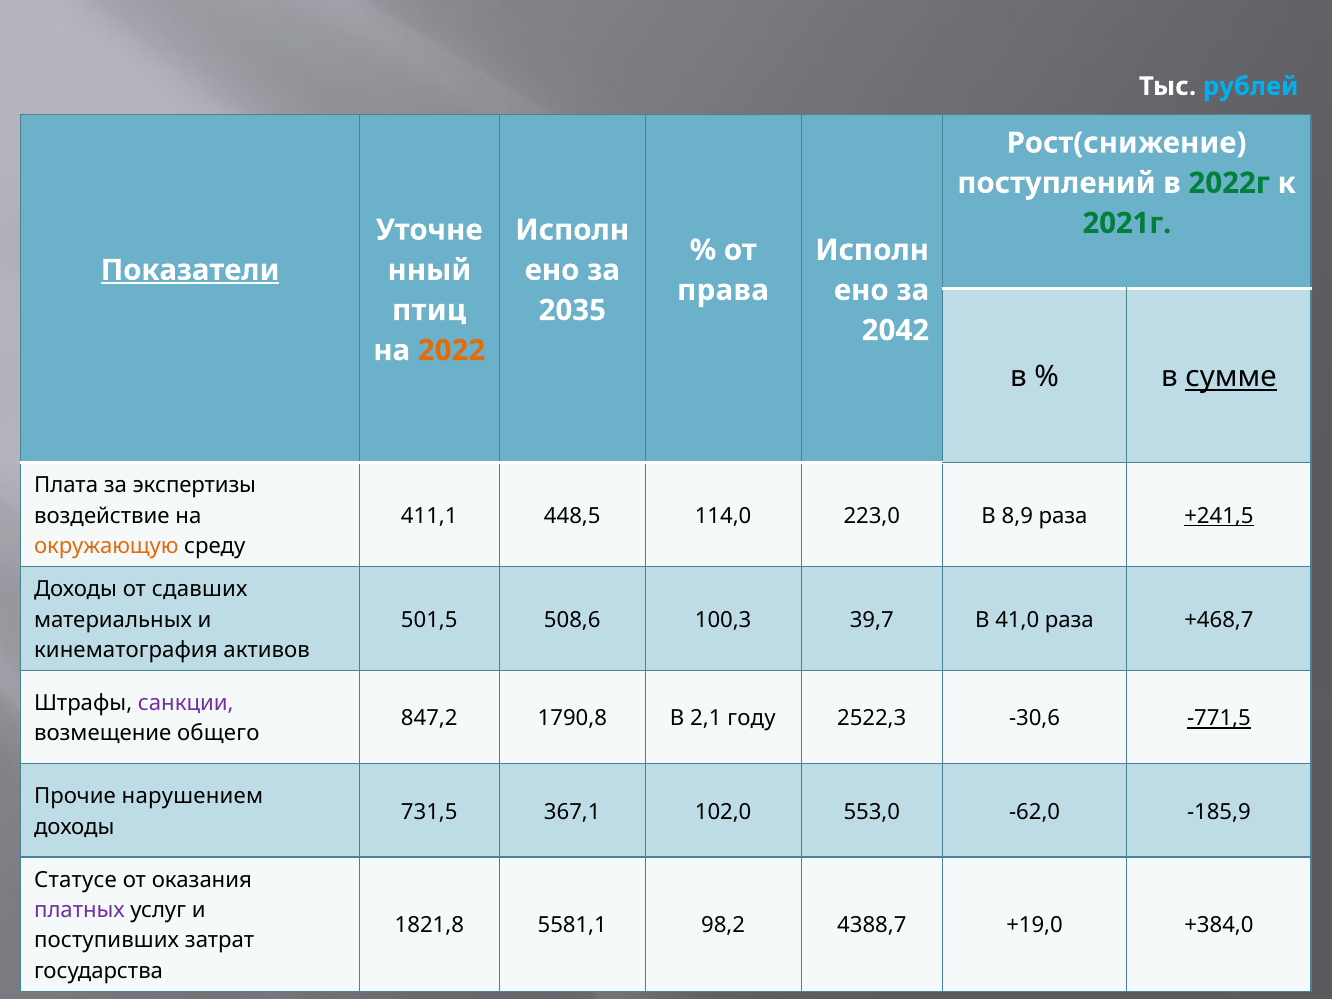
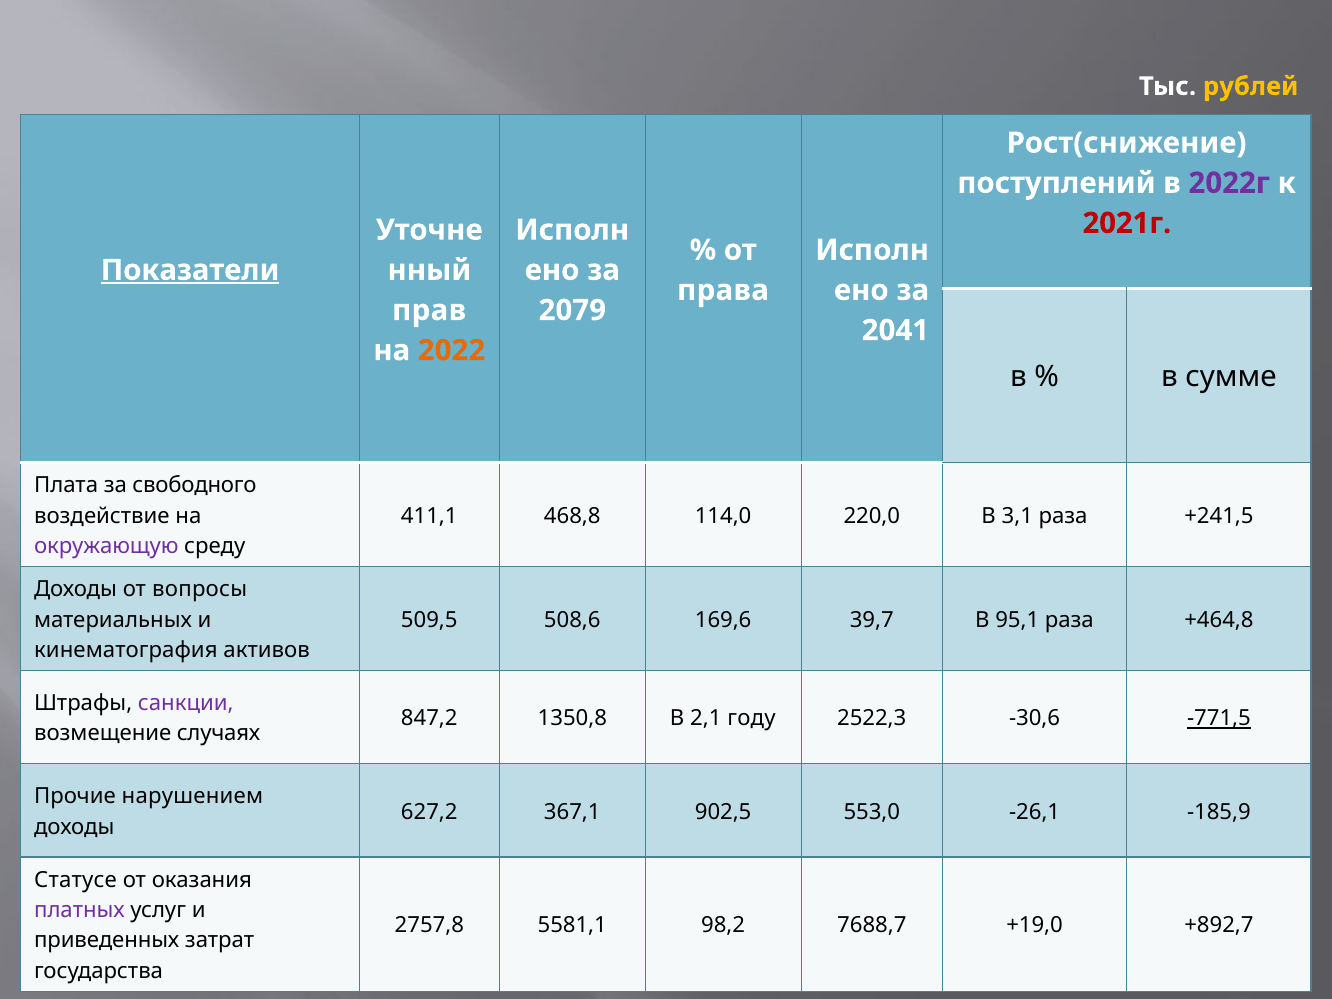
рублей colour: light blue -> yellow
2022г colour: green -> purple
2021г colour: green -> red
птиц: птиц -> прав
2035: 2035 -> 2079
2042: 2042 -> 2041
сумме underline: present -> none
экспертизы: экспертизы -> свободного
448,5: 448,5 -> 468,8
223,0: 223,0 -> 220,0
8,9: 8,9 -> 3,1
+241,5 underline: present -> none
окружающую colour: orange -> purple
сдавших: сдавших -> вопросы
501,5: 501,5 -> 509,5
100,3: 100,3 -> 169,6
41,0: 41,0 -> 95,1
+468,7: +468,7 -> +464,8
1790,8: 1790,8 -> 1350,8
общего: общего -> случаях
731,5: 731,5 -> 627,2
102,0: 102,0 -> 902,5
-62,0: -62,0 -> -26,1
1821,8: 1821,8 -> 2757,8
4388,7: 4388,7 -> 7688,7
+384,0: +384,0 -> +892,7
поступивших: поступивших -> приведенных
